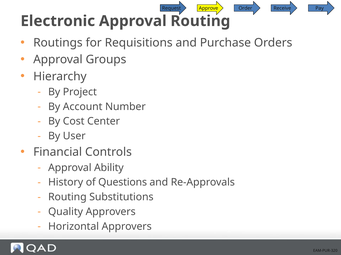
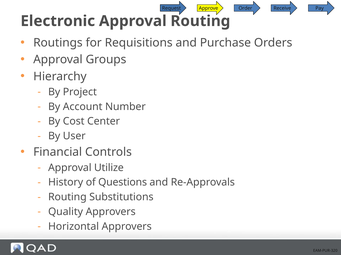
Ability: Ability -> Utilize
